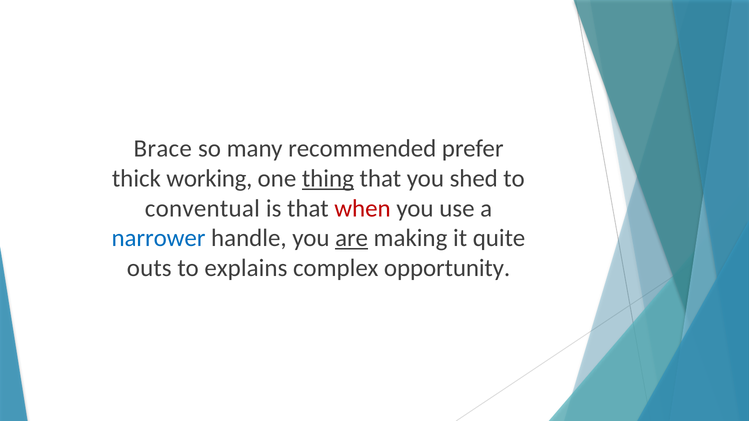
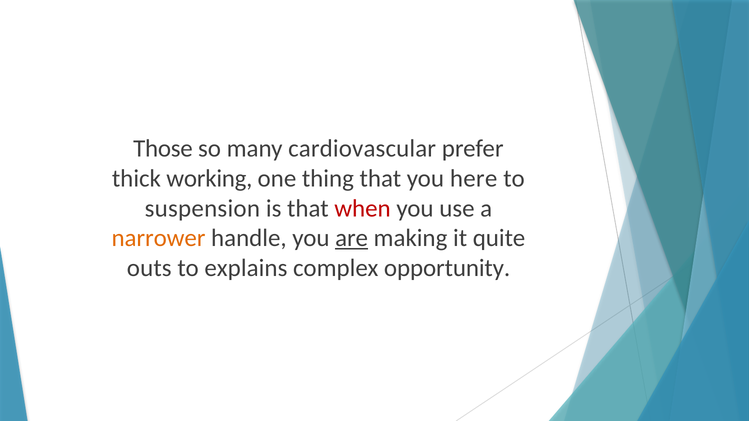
Brace: Brace -> Those
recommended: recommended -> cardiovascular
thing underline: present -> none
shed: shed -> here
conventual: conventual -> suspension
narrower colour: blue -> orange
